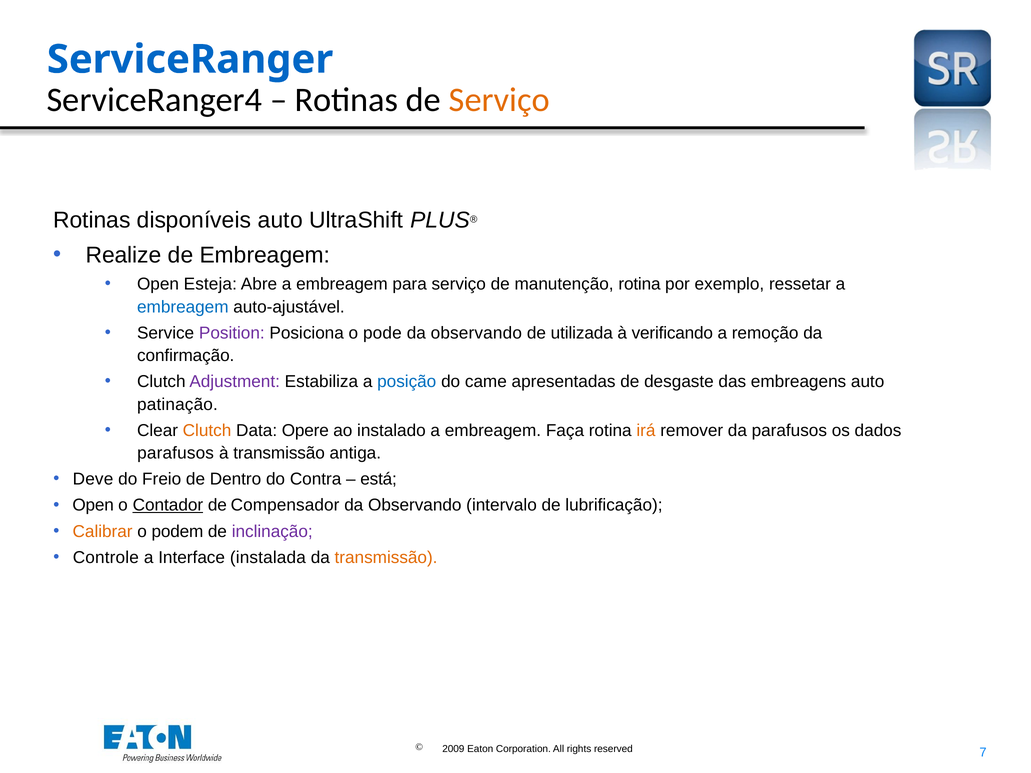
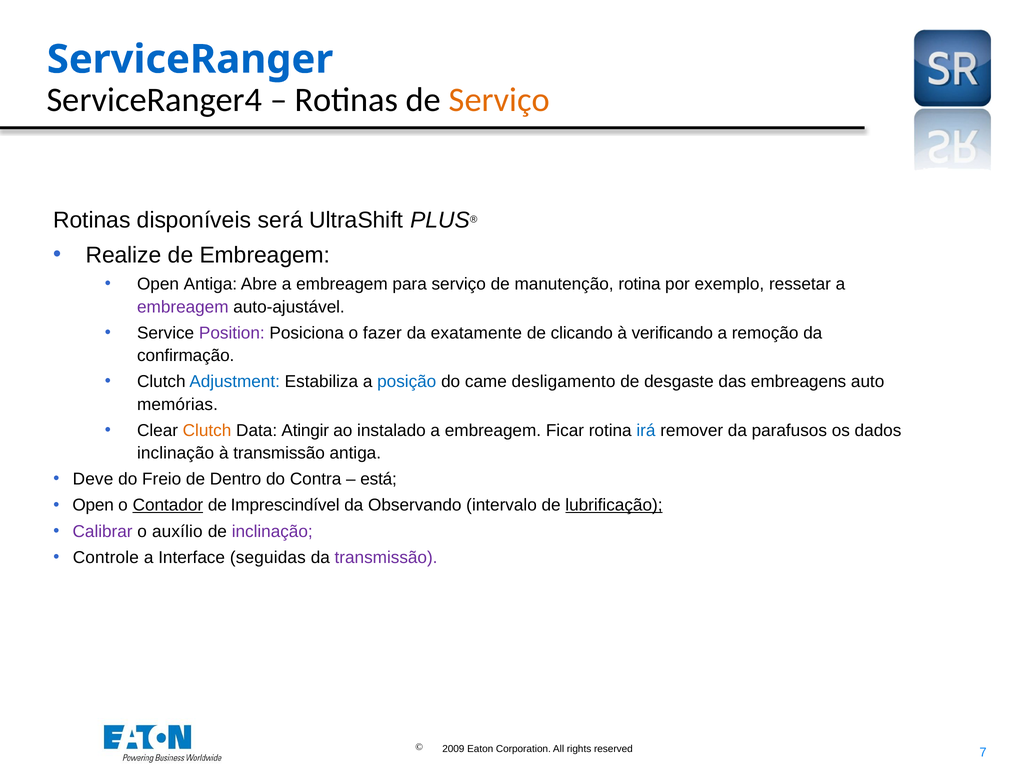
disponíveis auto: auto -> será
Open Esteja: Esteja -> Antiga
embreagem at (183, 307) colour: blue -> purple
pode: pode -> fazer
observando at (476, 333): observando -> exatamente
utilizada: utilizada -> clicando
Adjustment colour: purple -> blue
apresentadas: apresentadas -> desligamento
patinação: patinação -> memórias
Opere: Opere -> Atingir
Faça: Faça -> Ficar
irá colour: orange -> blue
parafusos at (176, 453): parafusos -> inclinação
Compensador: Compensador -> Imprescindível
lubrificação underline: none -> present
Calibrar colour: orange -> purple
podem: podem -> auxílio
instalada: instalada -> seguidas
transmissão at (386, 558) colour: orange -> purple
